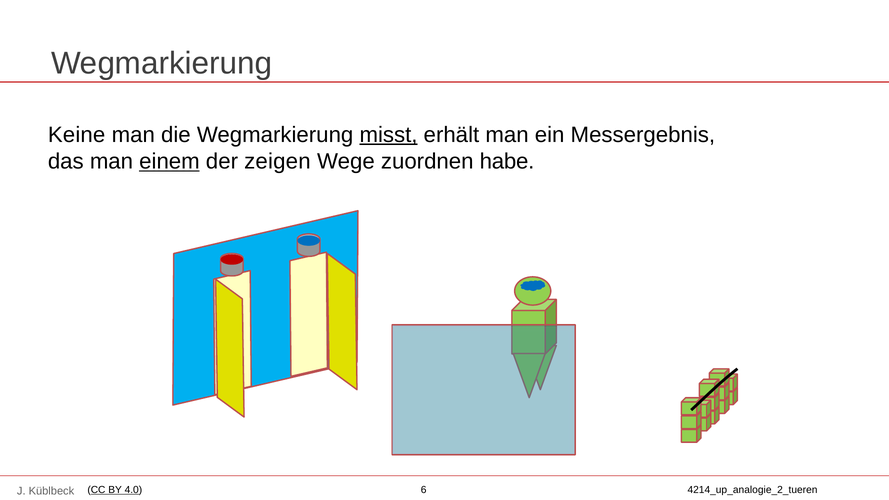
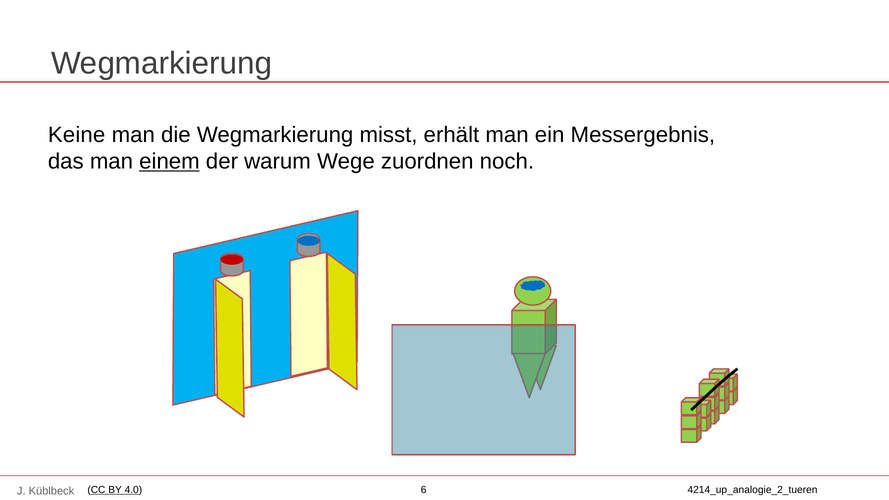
misst underline: present -> none
zeigen: zeigen -> warum
habe: habe -> noch
